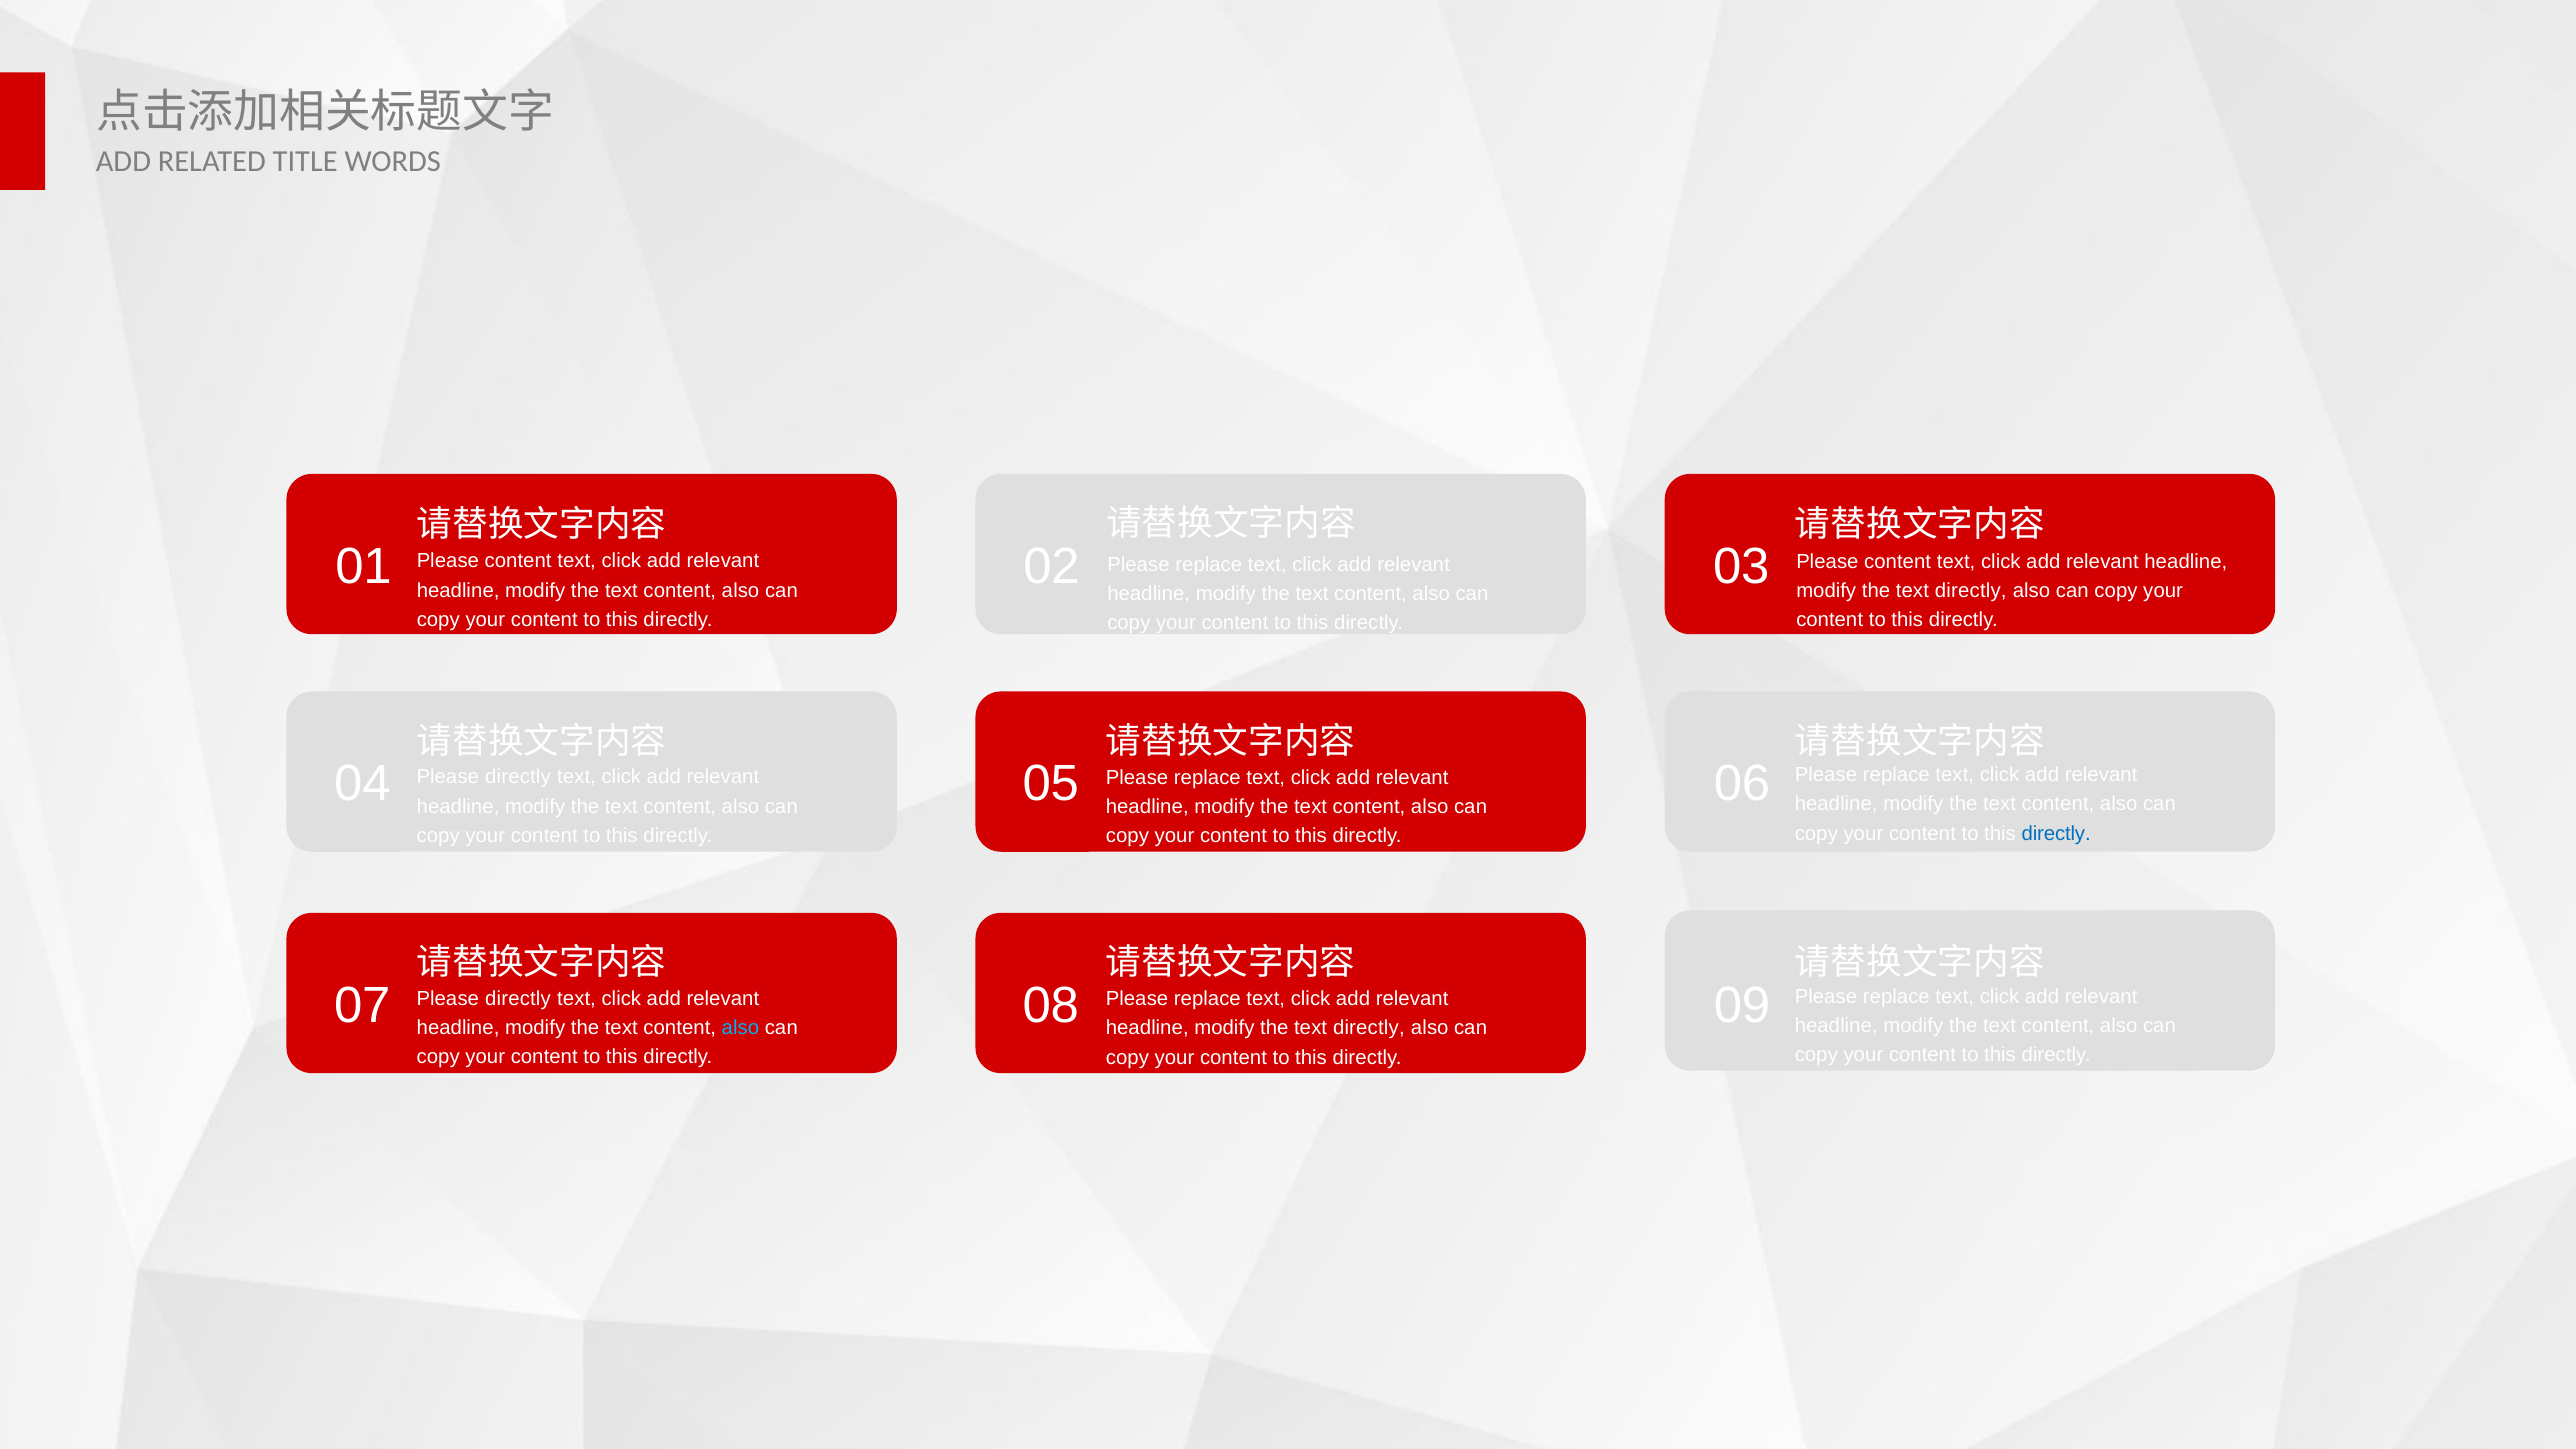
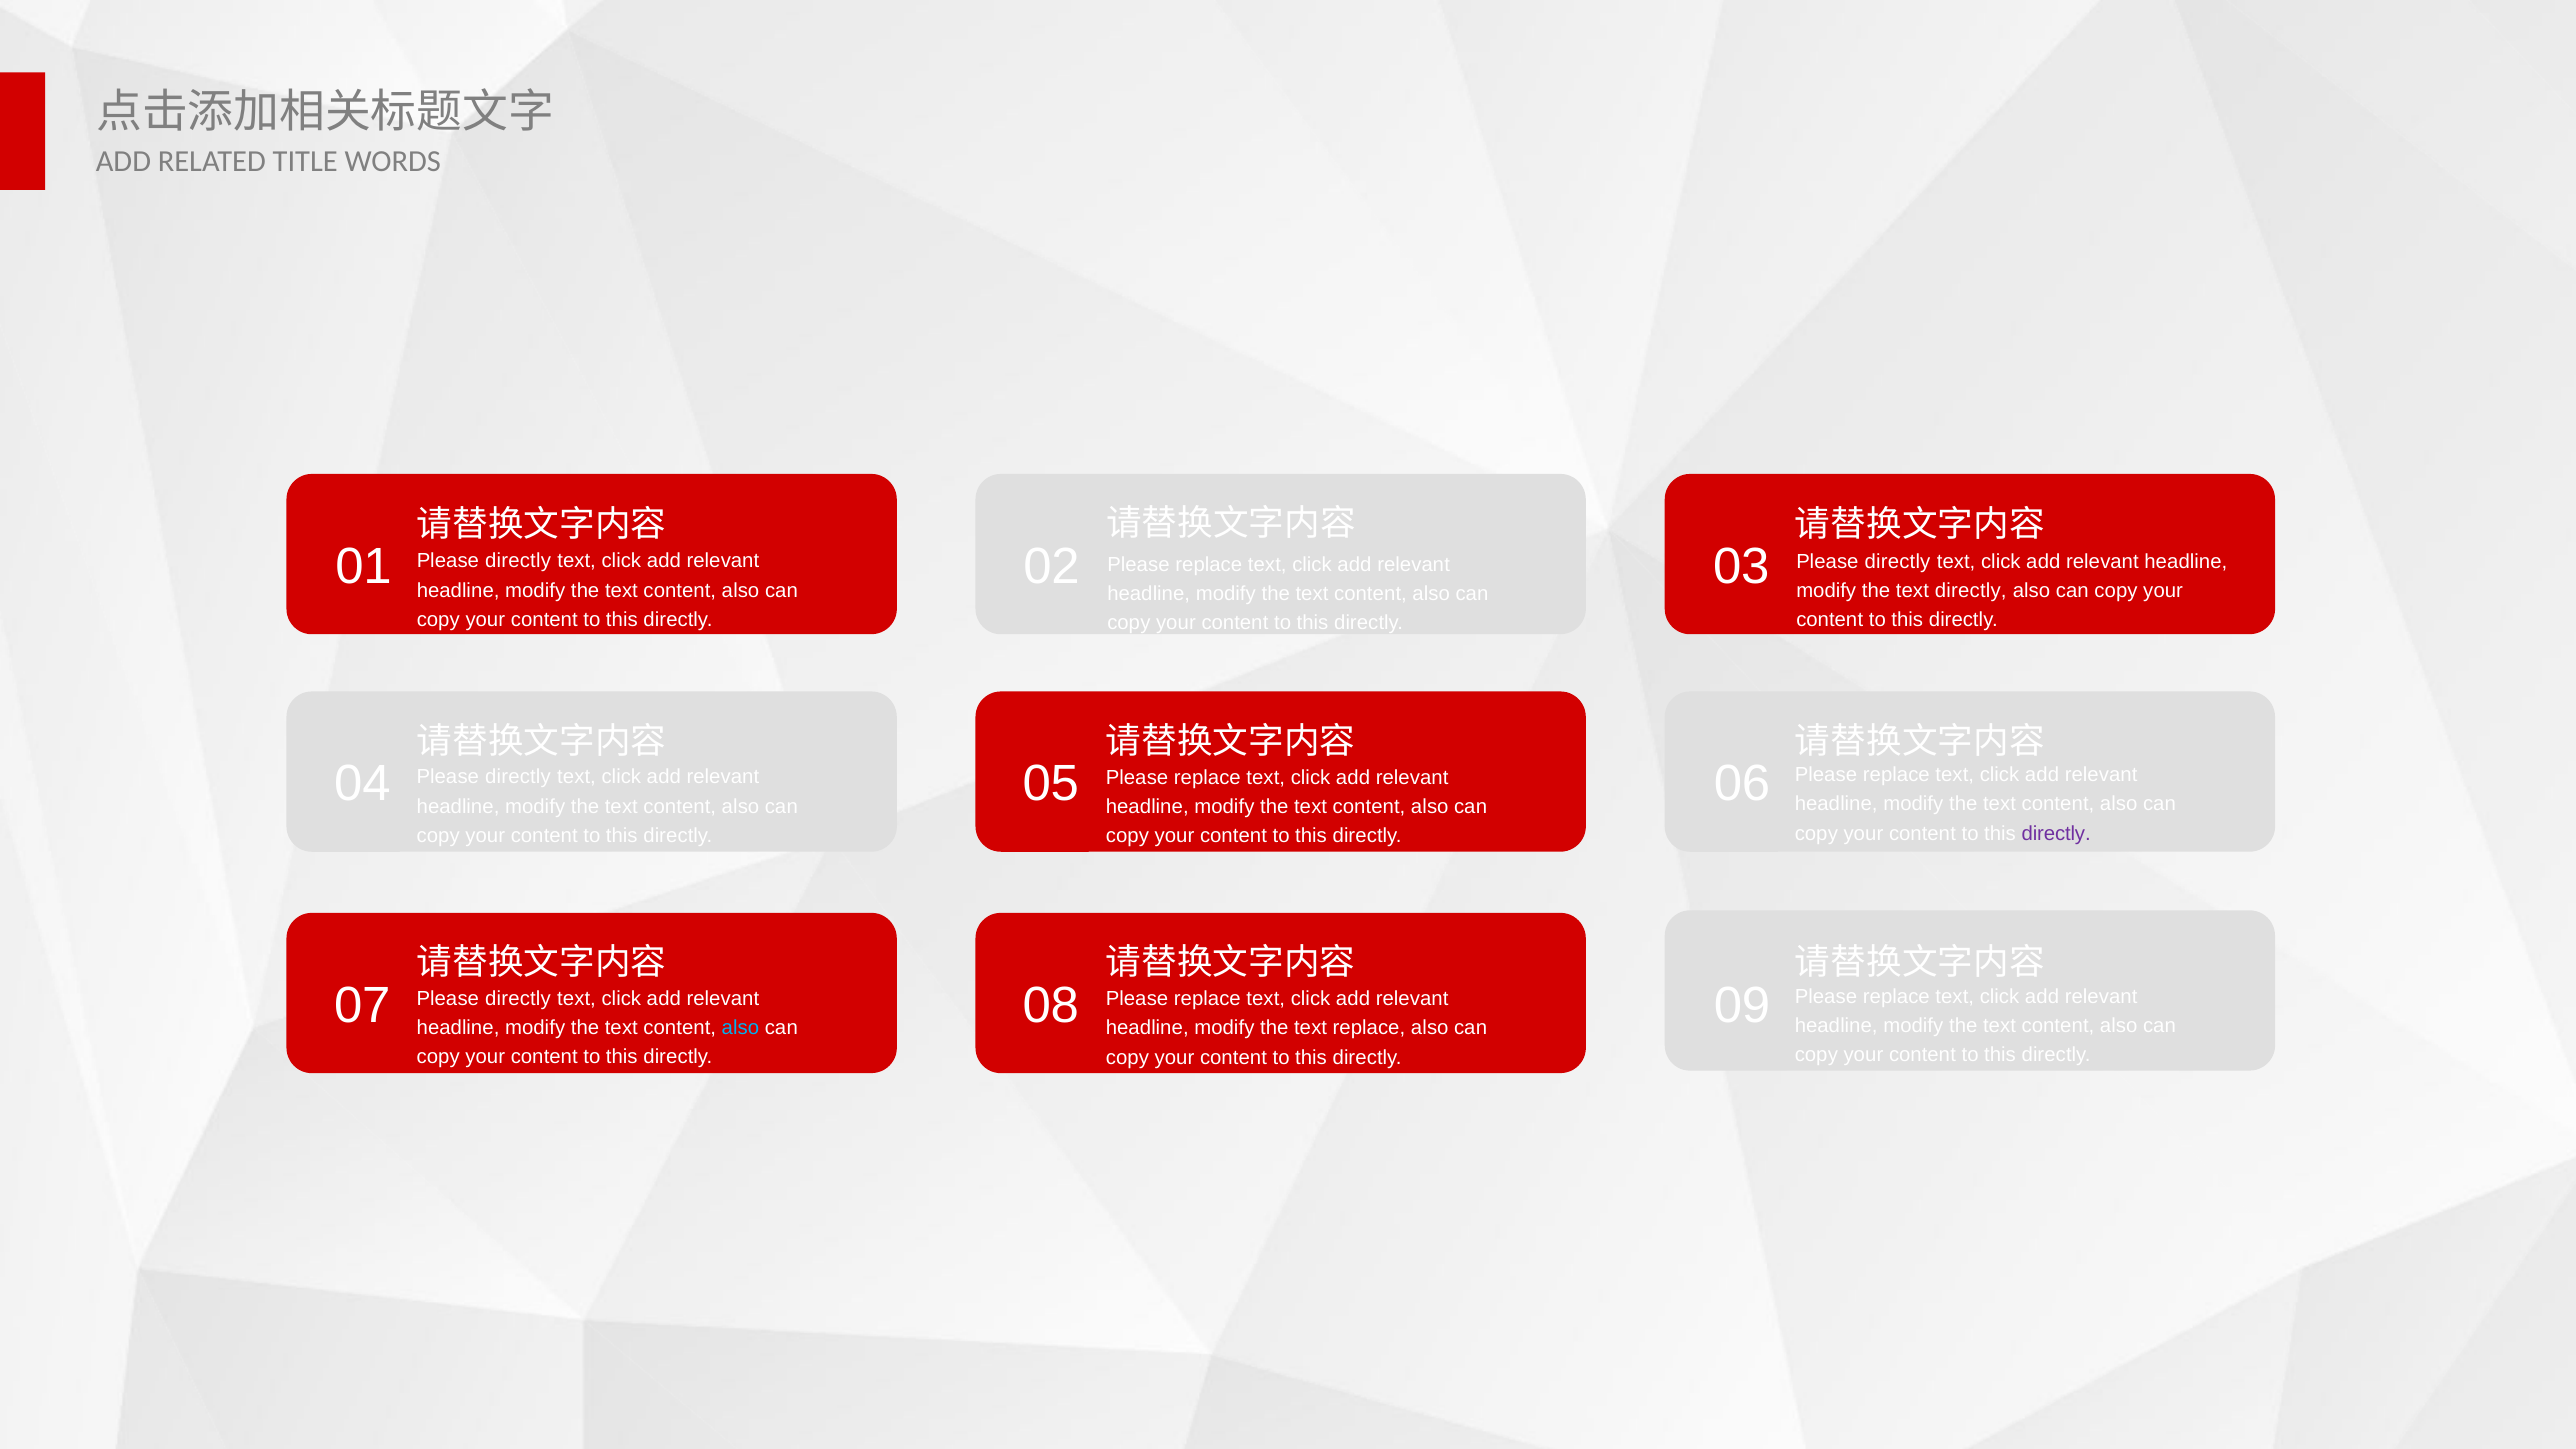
content at (518, 561): content -> directly
content at (1898, 562): content -> directly
directly at (2056, 833) colour: blue -> purple
directly at (1369, 1028): directly -> replace
